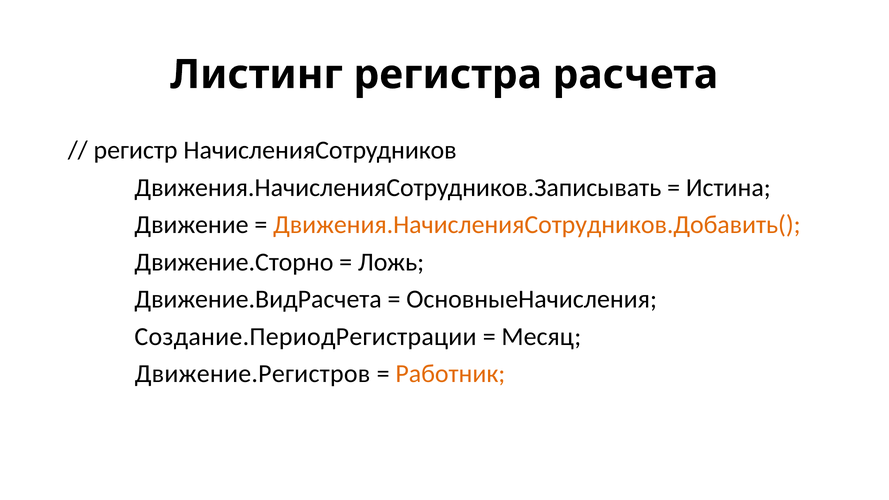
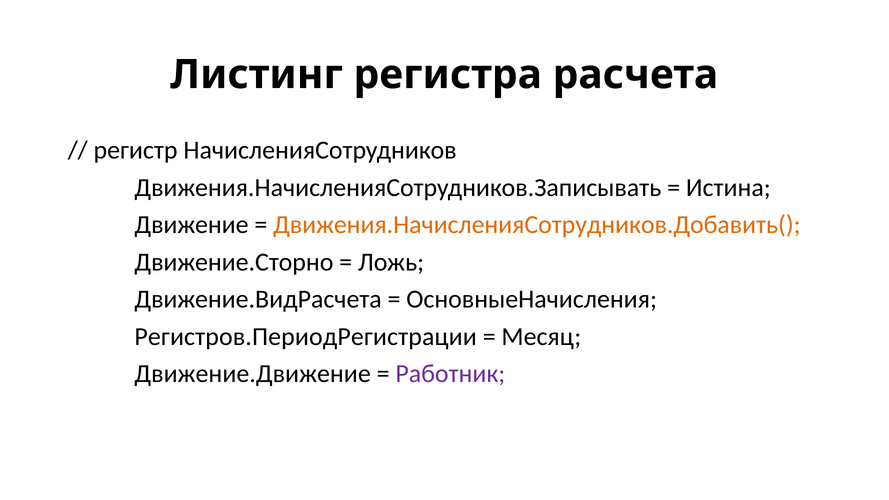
Создание.ПериодРегистрации: Создание.ПериодРегистрации -> Регистров.ПериодРегистрации
Движение.Регистров: Движение.Регистров -> Движение.Движение
Работник colour: orange -> purple
